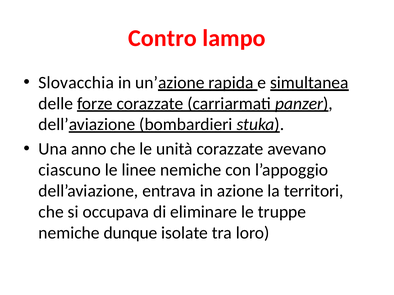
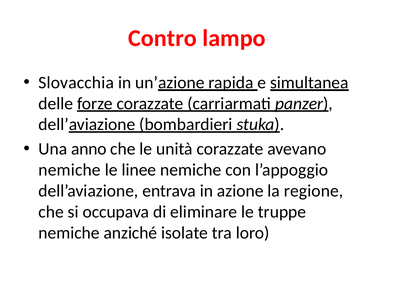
ciascuno at (70, 170): ciascuno -> nemiche
territori: territori -> regione
dunque: dunque -> anziché
